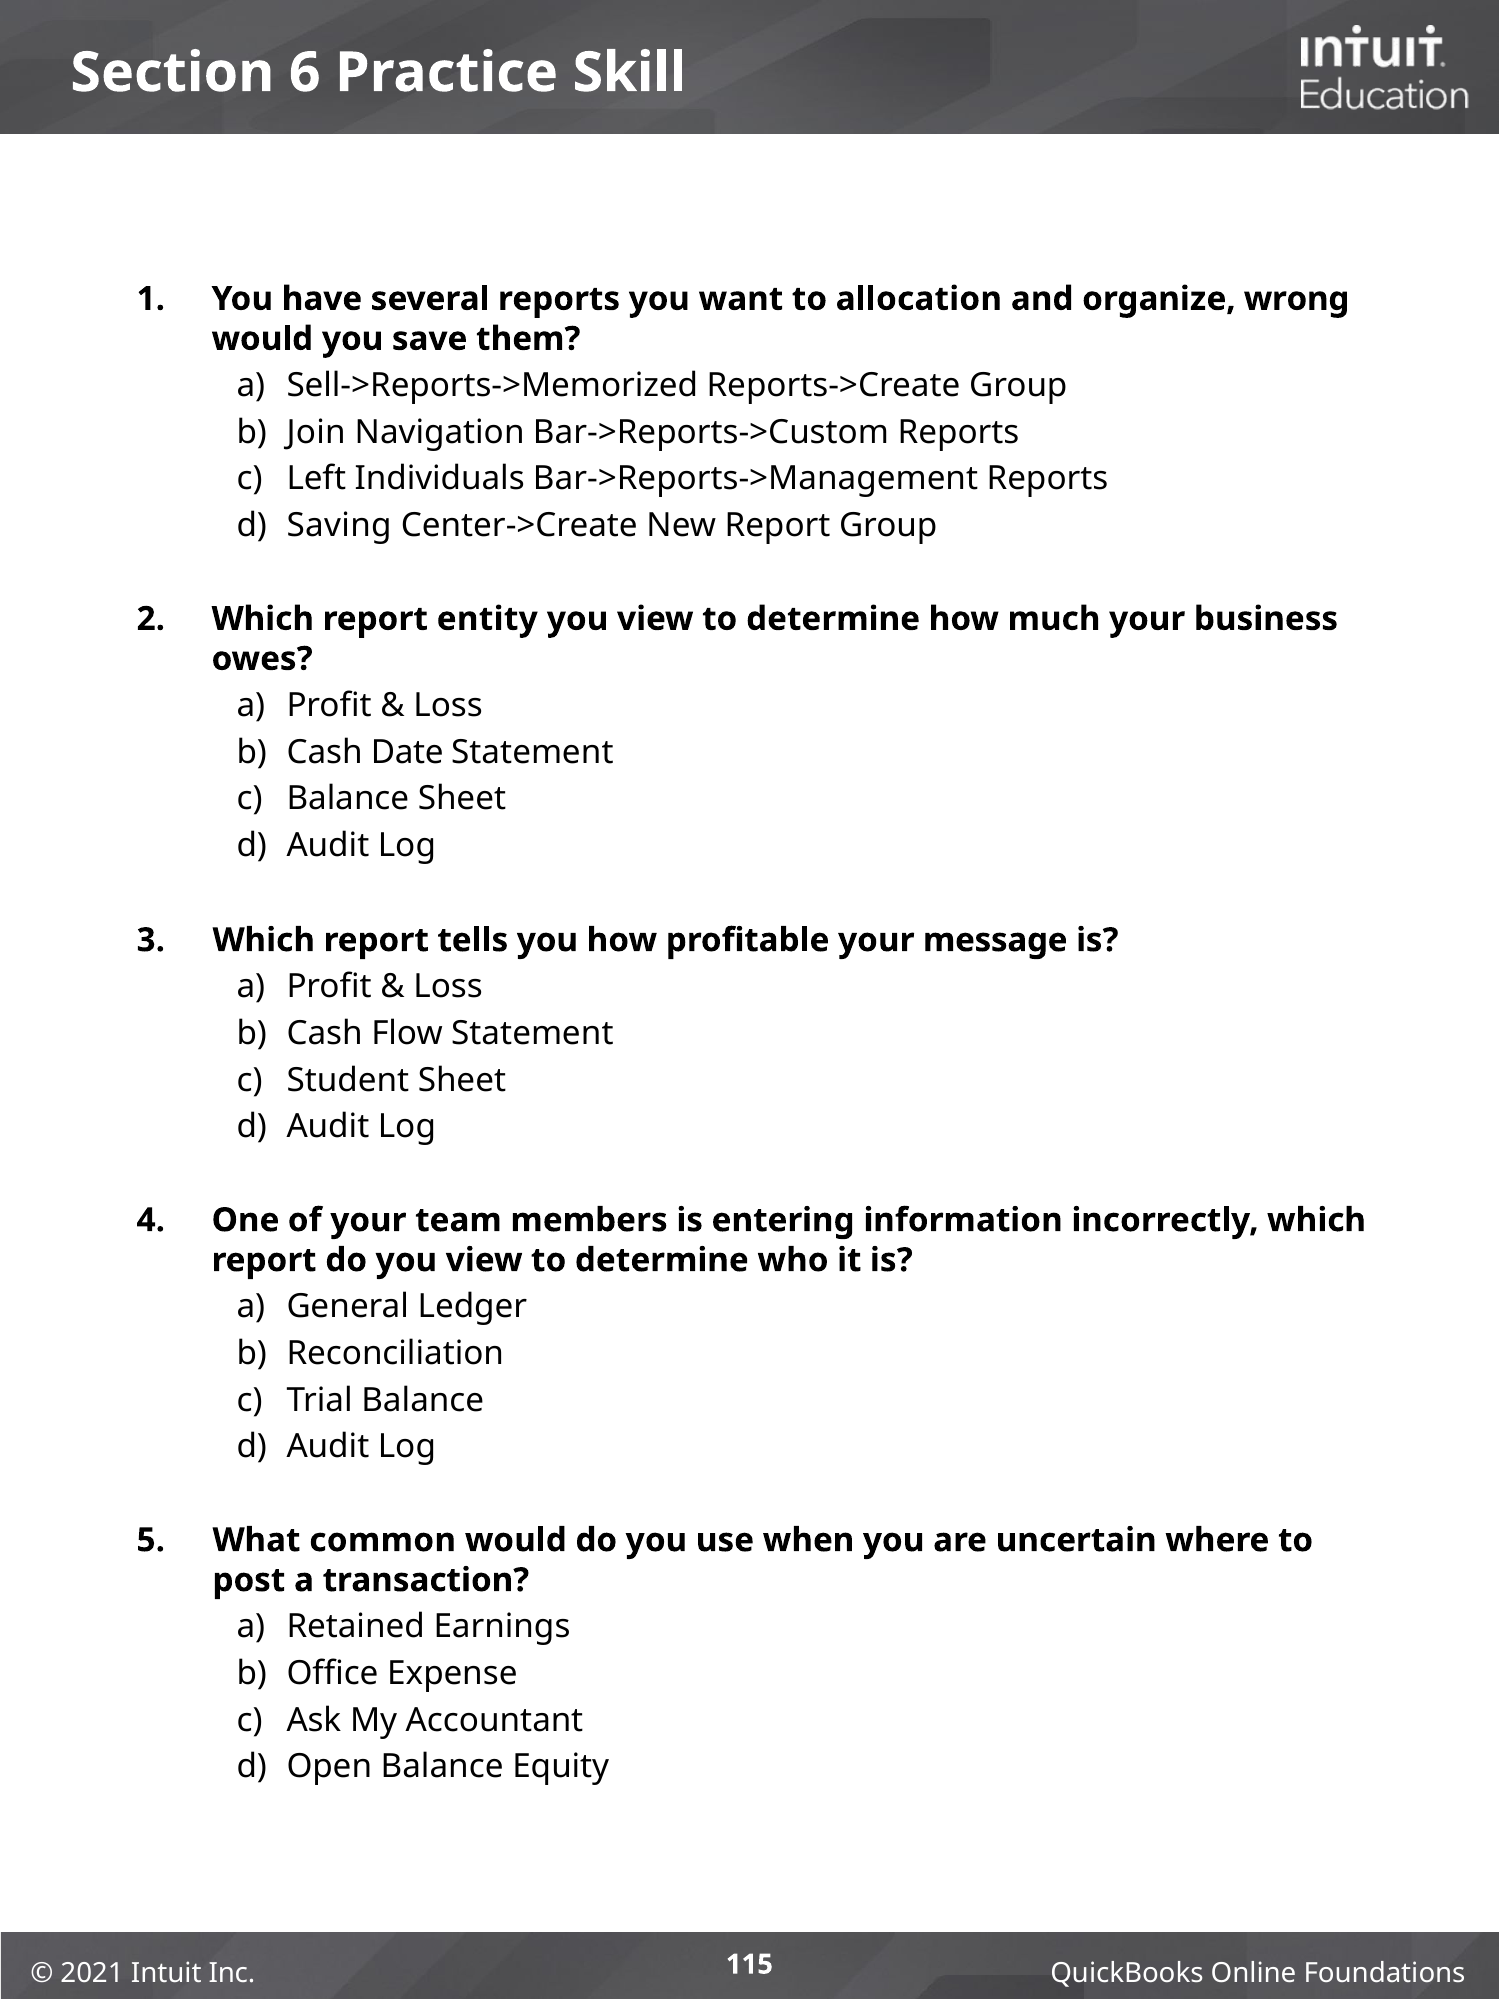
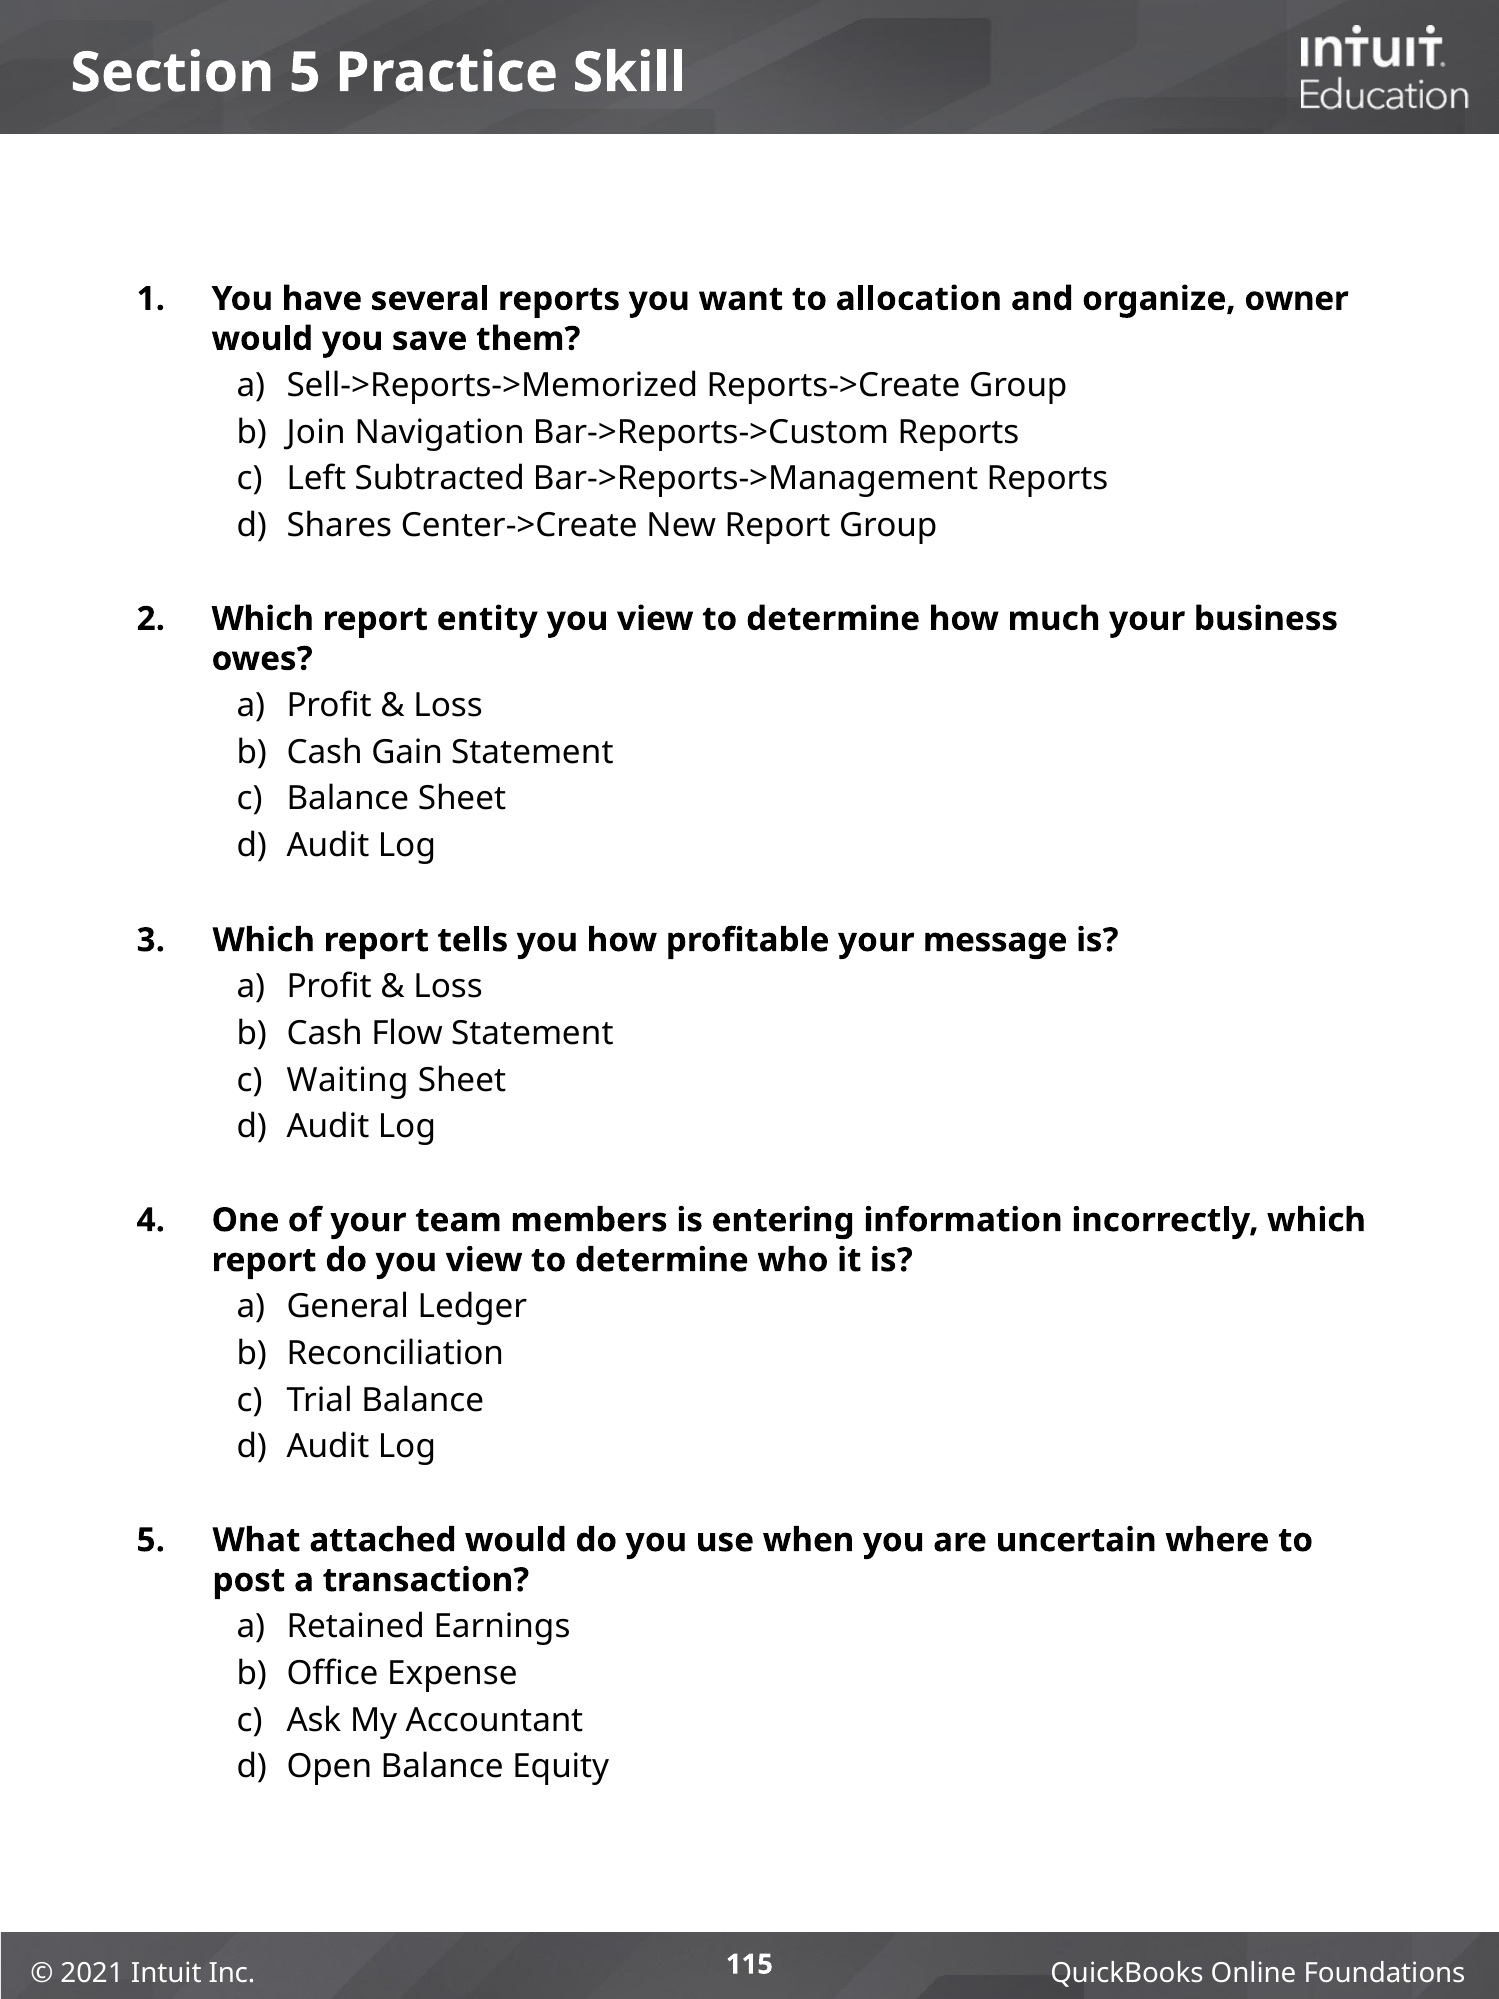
Section 6: 6 -> 5
wrong: wrong -> owner
Individuals: Individuals -> Subtracted
Saving: Saving -> Shares
Date: Date -> Gain
Student: Student -> Waiting
common: common -> attached
